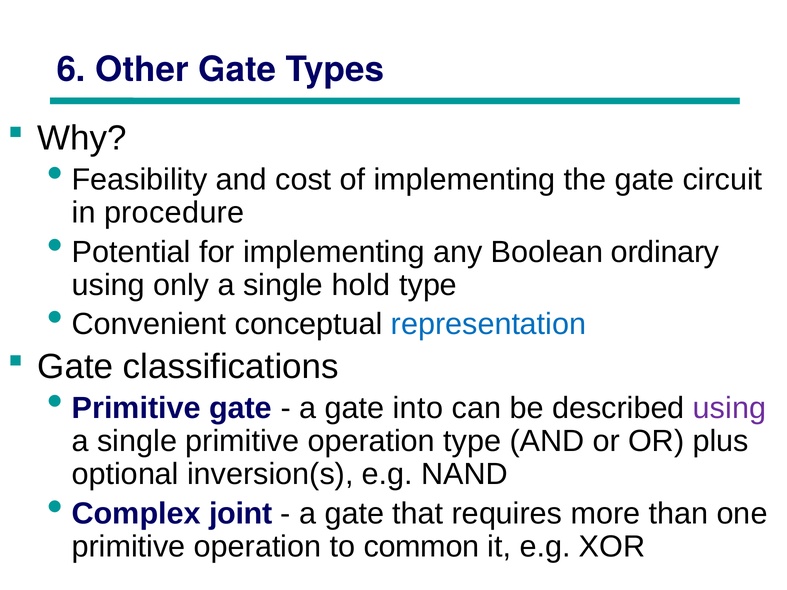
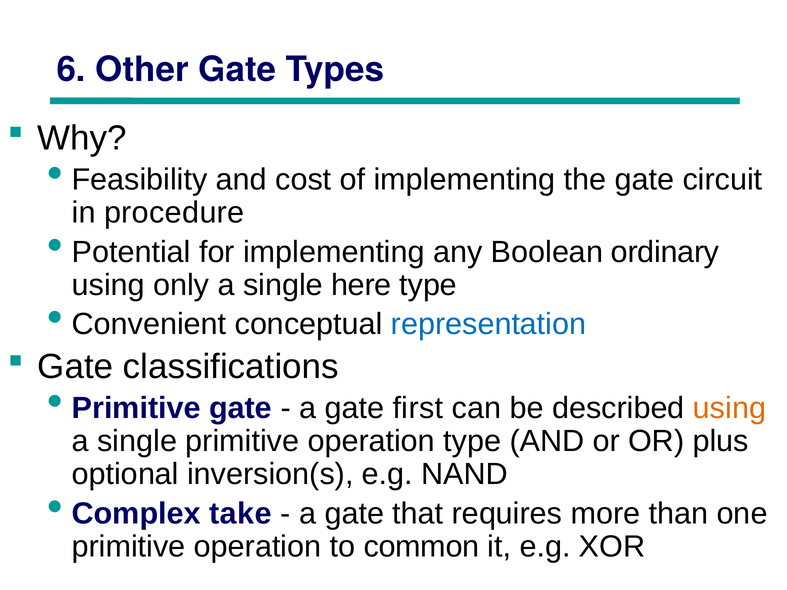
hold: hold -> here
into: into -> first
using at (730, 408) colour: purple -> orange
joint: joint -> take
